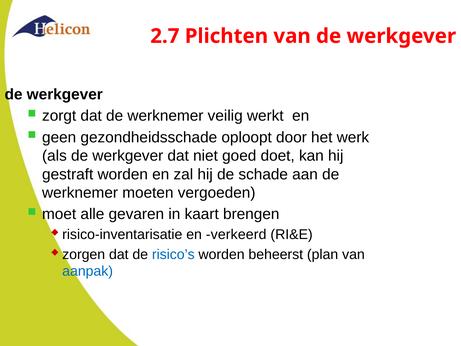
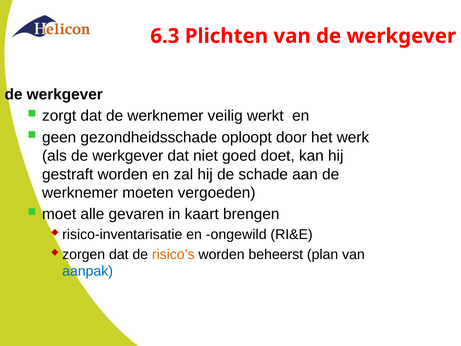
2.7: 2.7 -> 6.3
verkeerd: verkeerd -> ongewild
risico’s colour: blue -> orange
